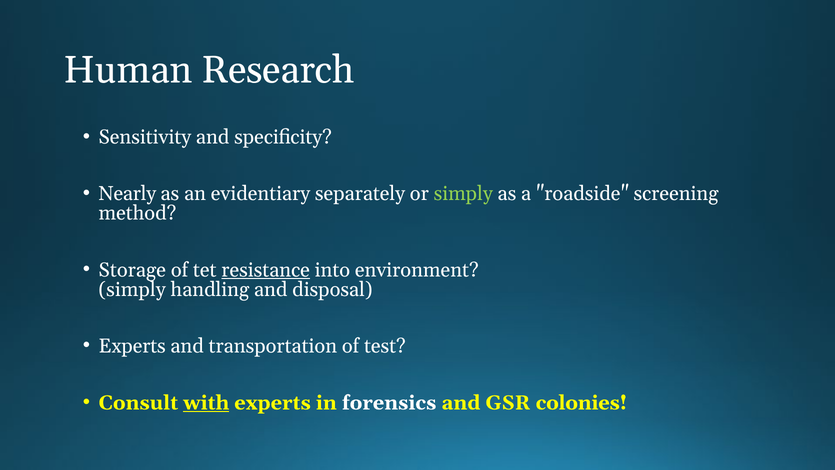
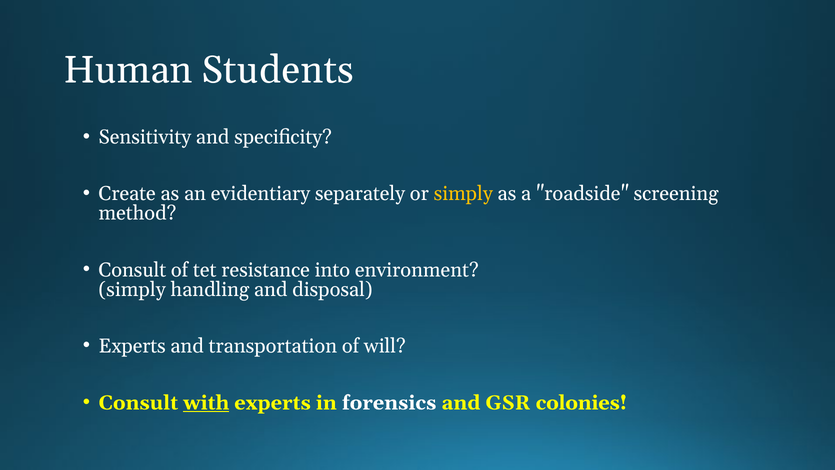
Research: Research -> Students
Nearly: Nearly -> Create
simply at (463, 194) colour: light green -> yellow
Storage at (132, 270): Storage -> Consult
resistance underline: present -> none
test: test -> will
